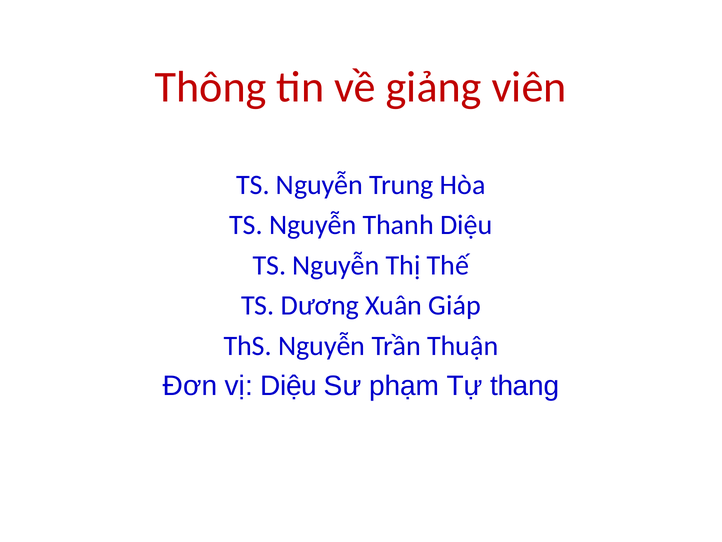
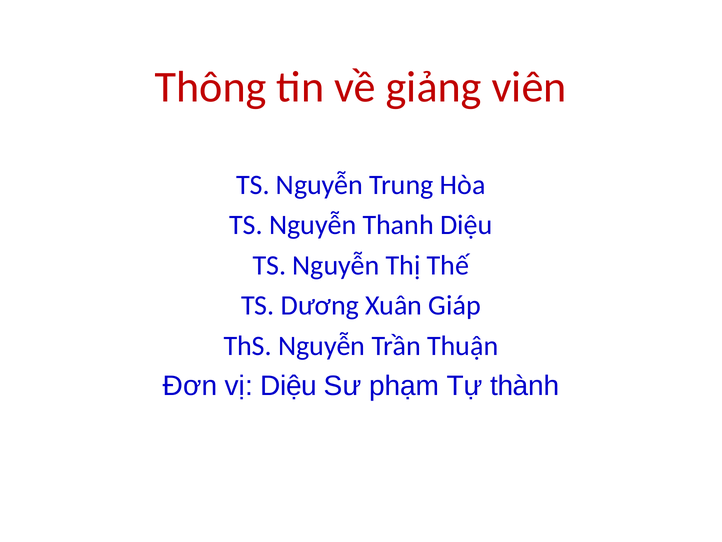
thang: thang -> thành
